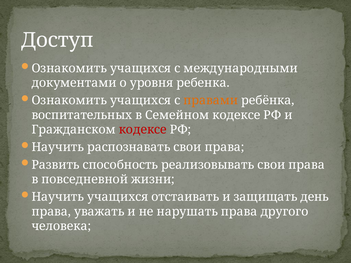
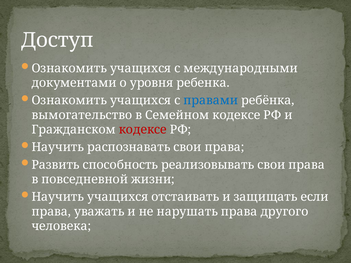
правами colour: orange -> blue
воспитательных: воспитательных -> вымогательство
день: день -> если
